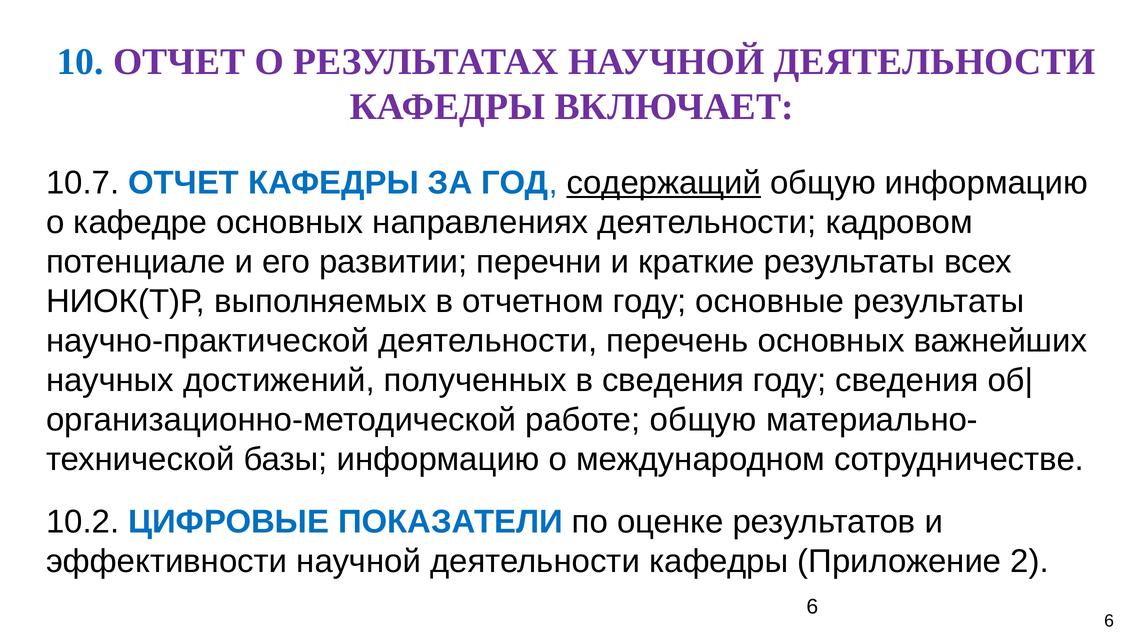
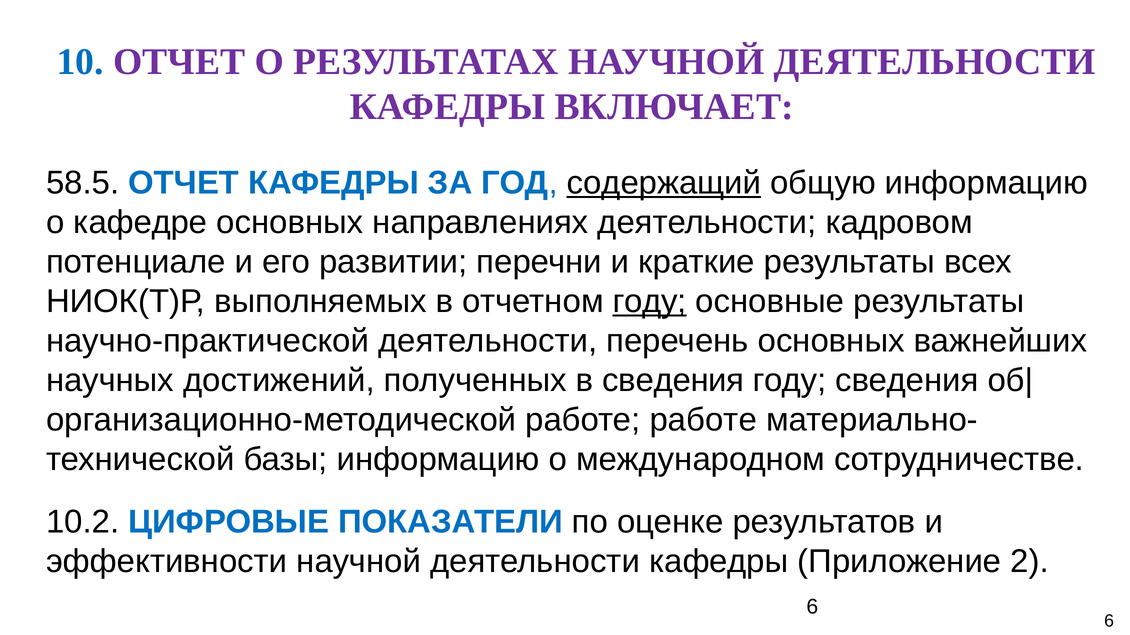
10.7: 10.7 -> 58.5
году at (650, 302) underline: none -> present
работе общую: общую -> работе
